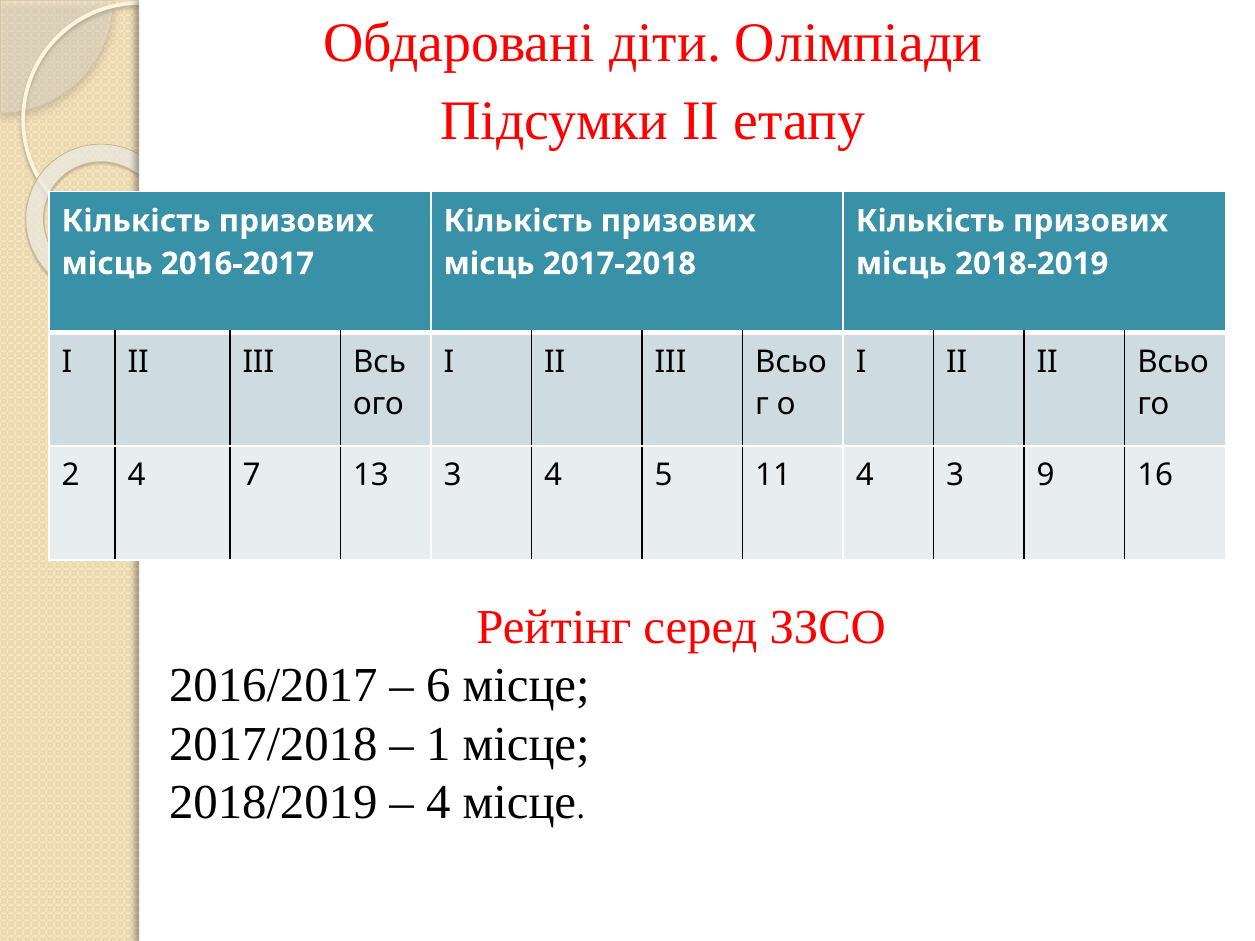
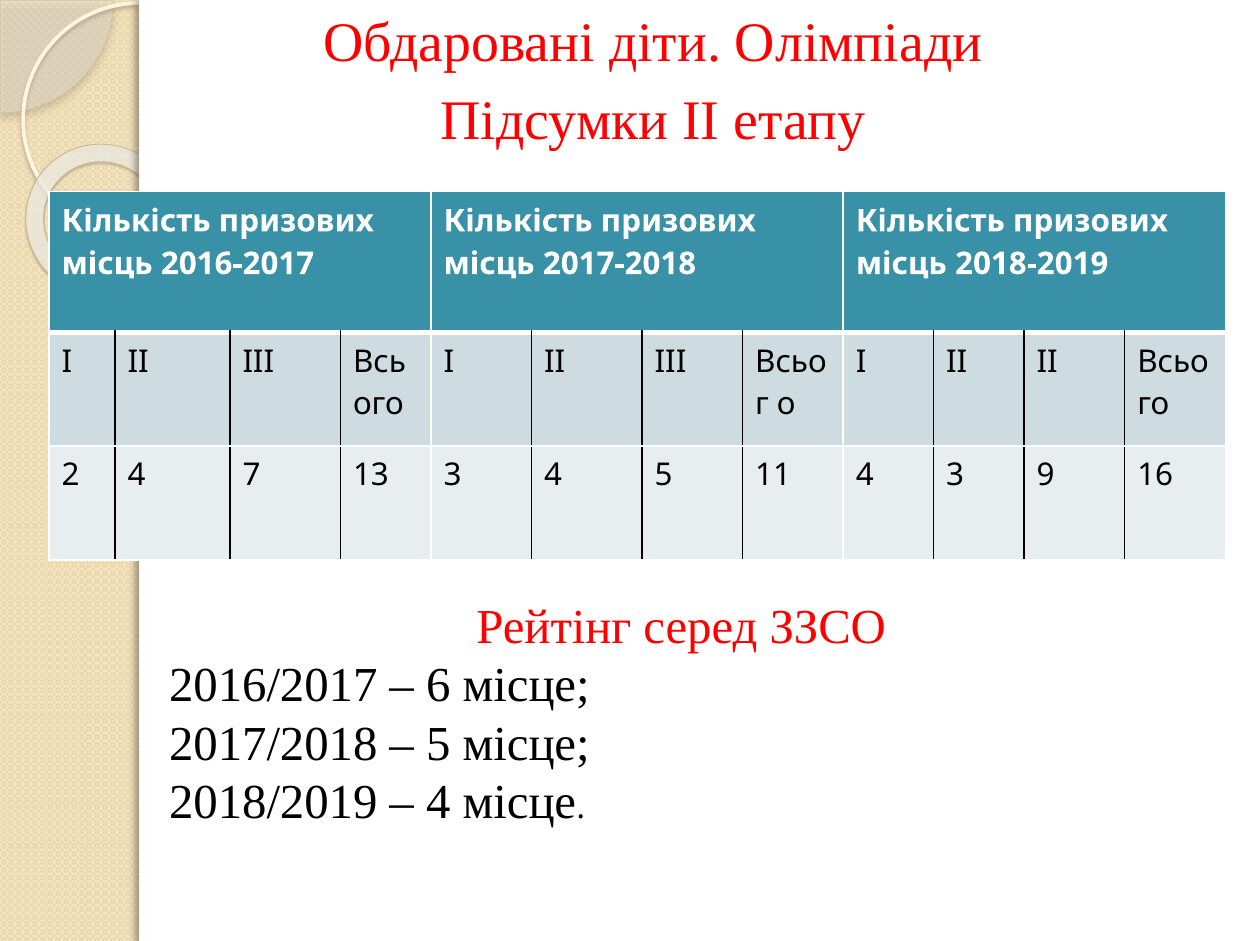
1 at (438, 744): 1 -> 5
